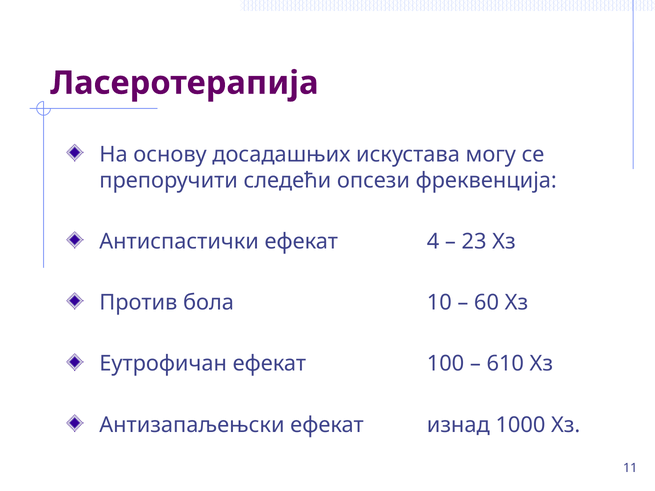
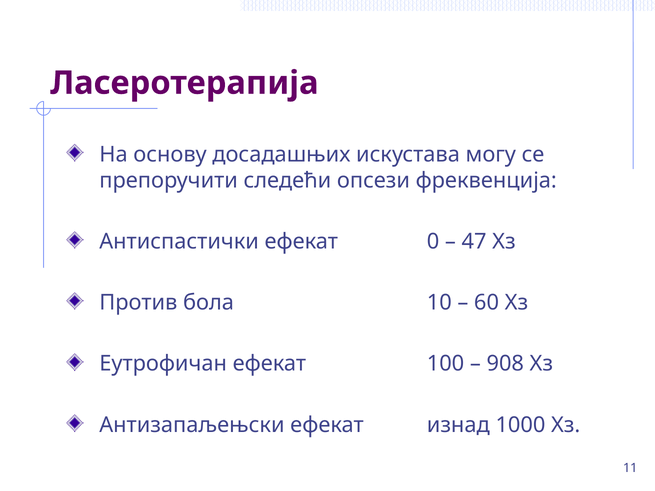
4: 4 -> 0
23: 23 -> 47
610: 610 -> 908
